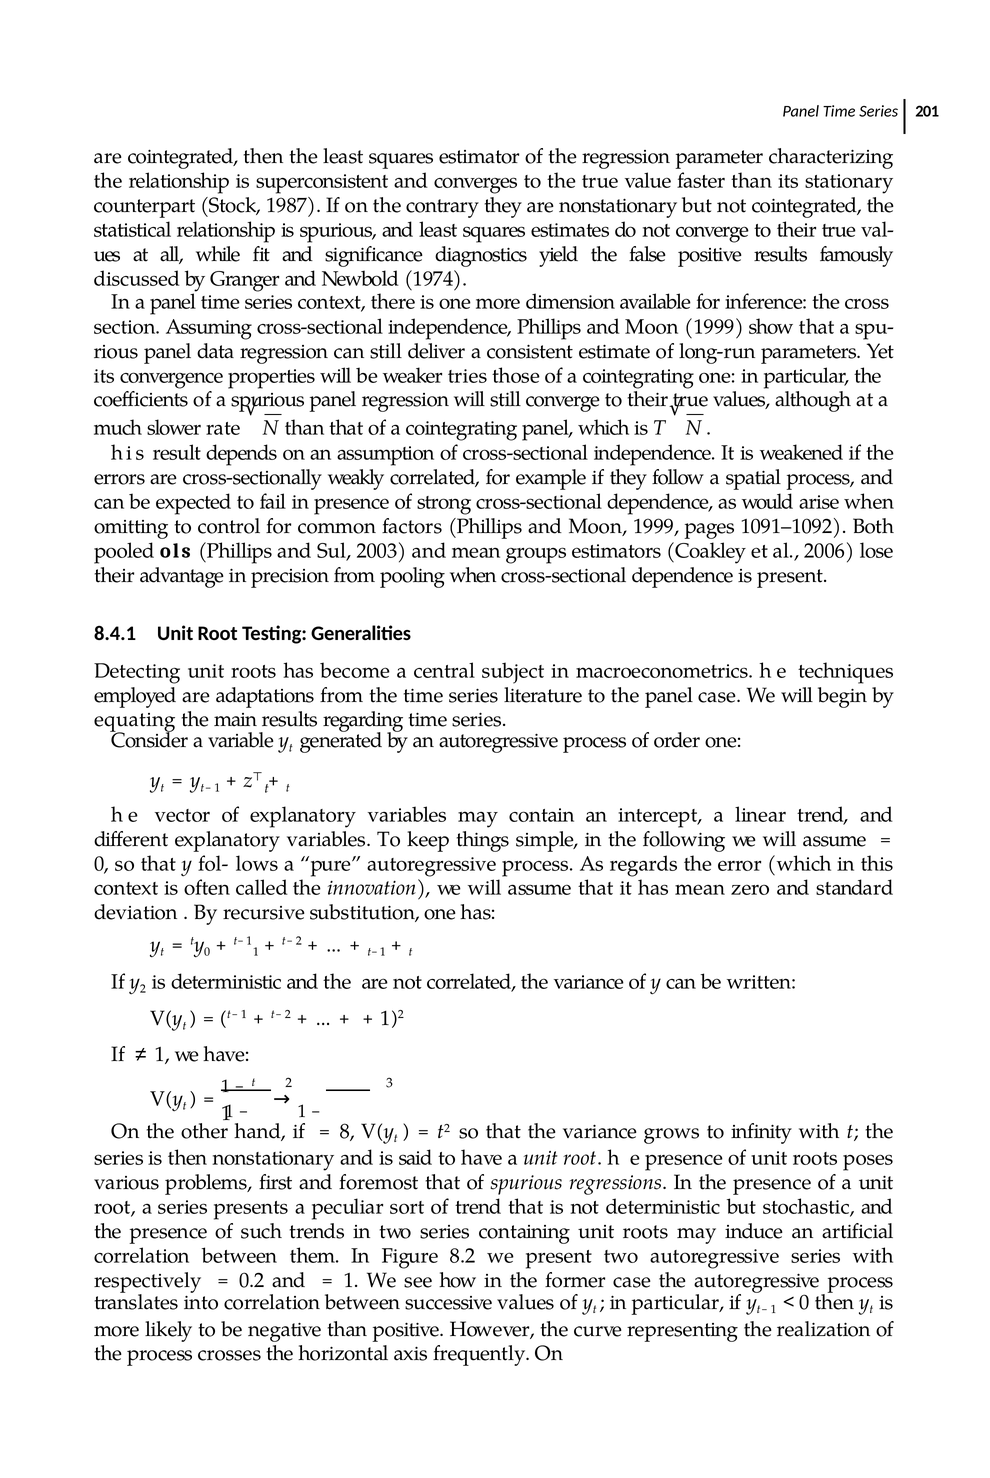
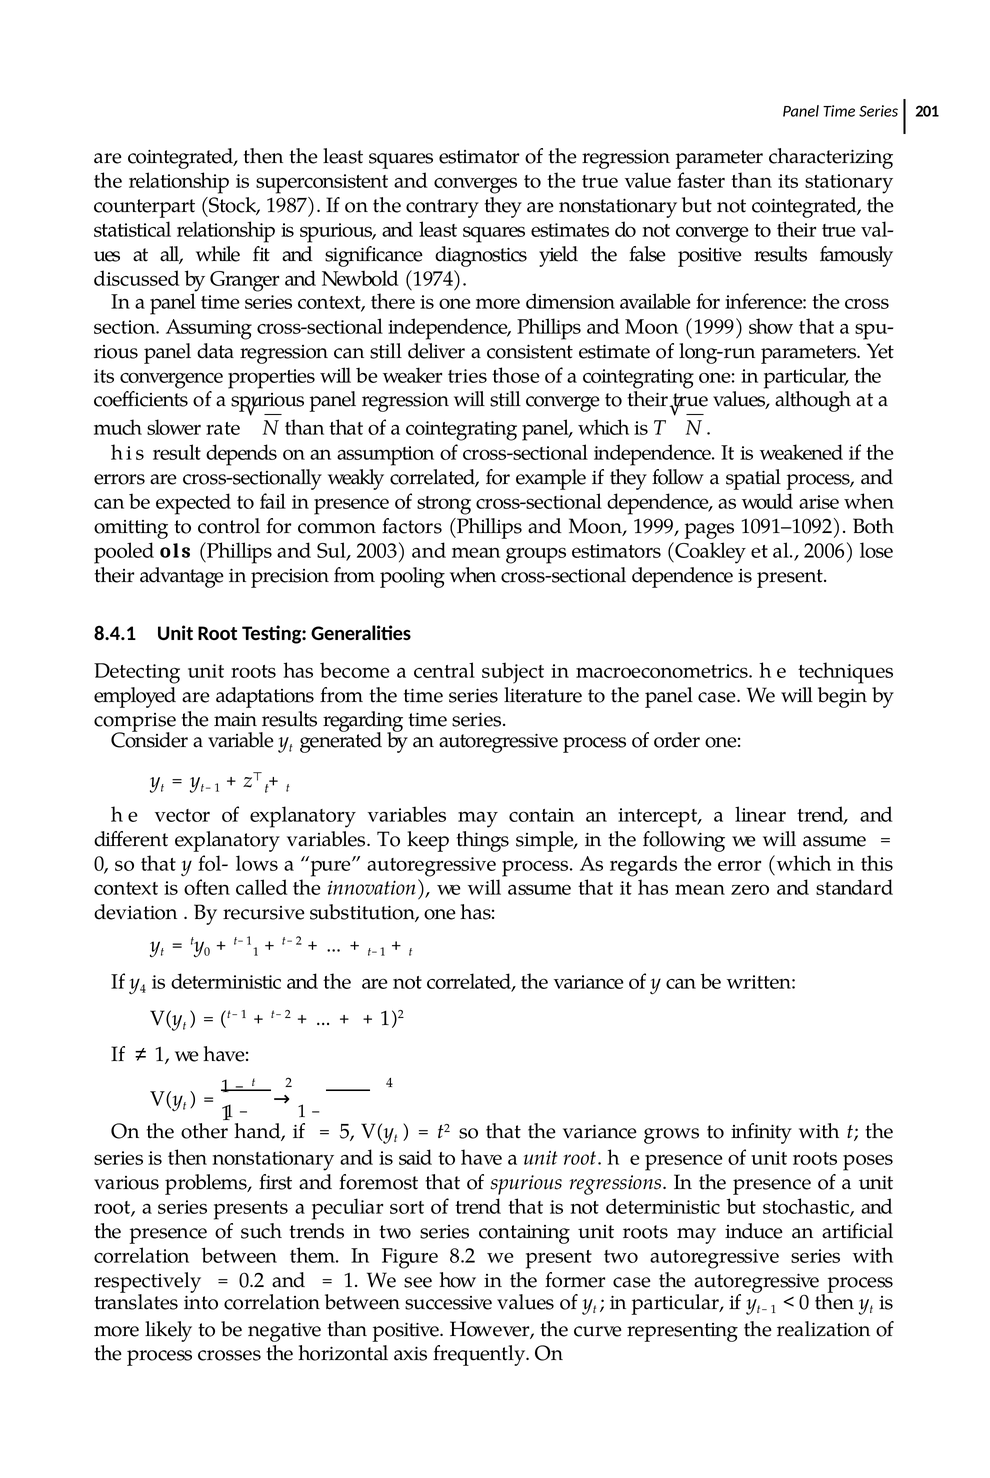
equating: equating -> comprise
y 2: 2 -> 4
2 3: 3 -> 4
8: 8 -> 5
